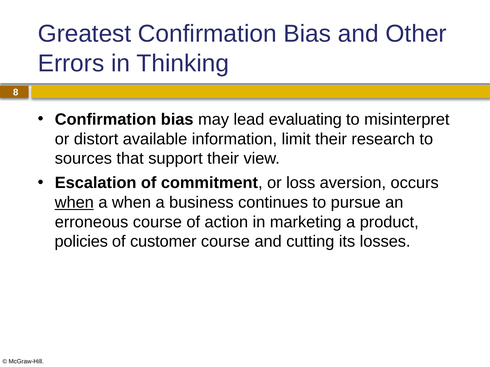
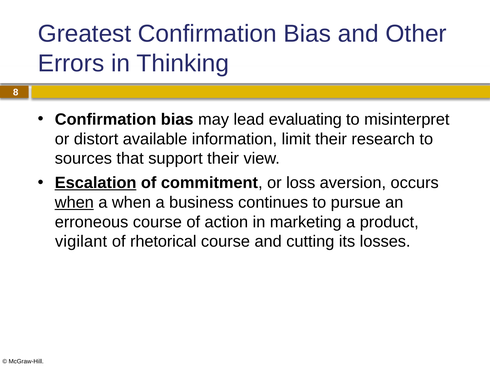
Escalation underline: none -> present
policies: policies -> vigilant
customer: customer -> rhetorical
